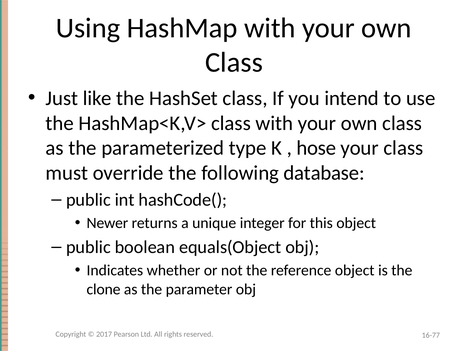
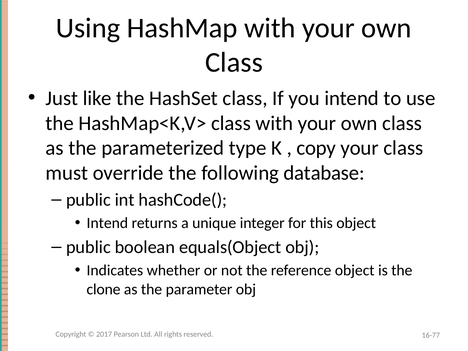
hose: hose -> copy
Newer at (107, 223): Newer -> Intend
